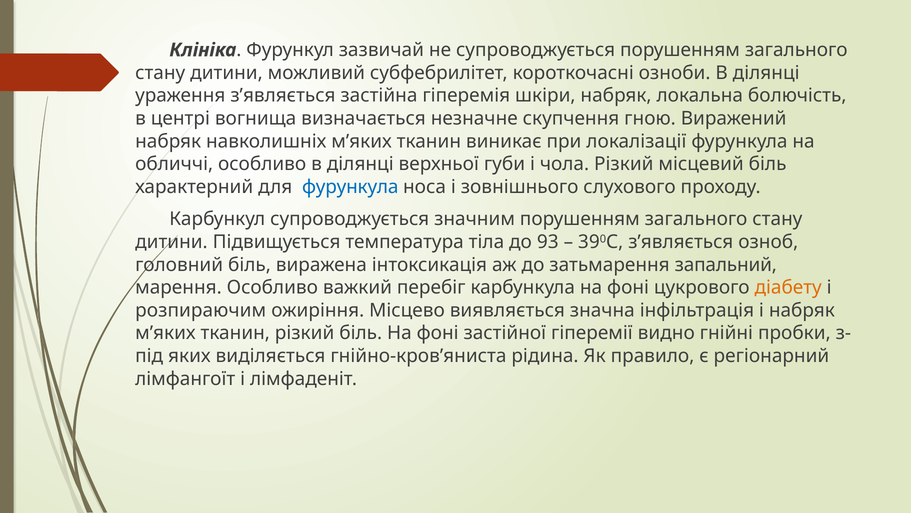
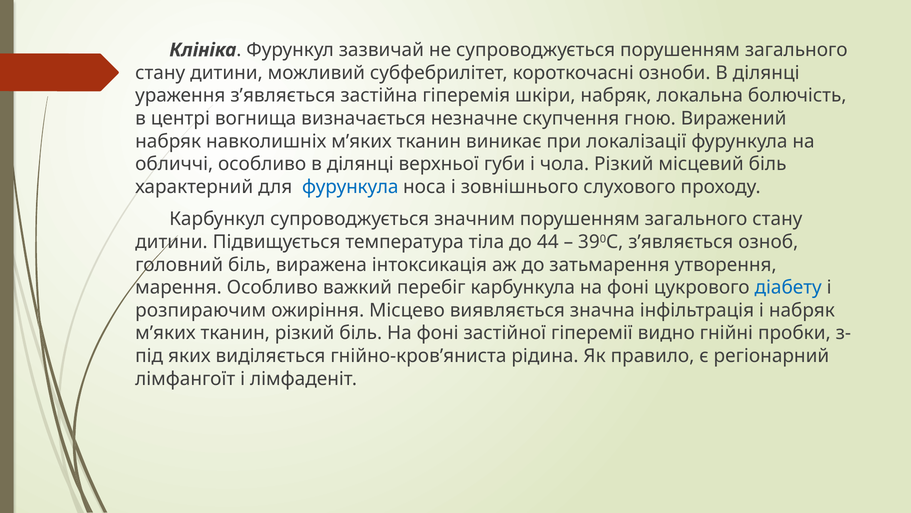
93: 93 -> 44
запальний: запальний -> утворення
діабету colour: orange -> blue
